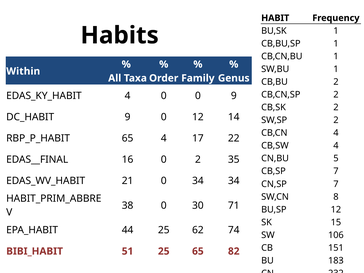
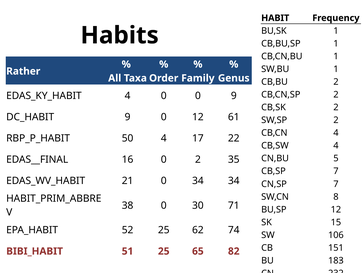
Within: Within -> Rather
14: 14 -> 61
65 at (128, 138): 65 -> 50
44: 44 -> 52
